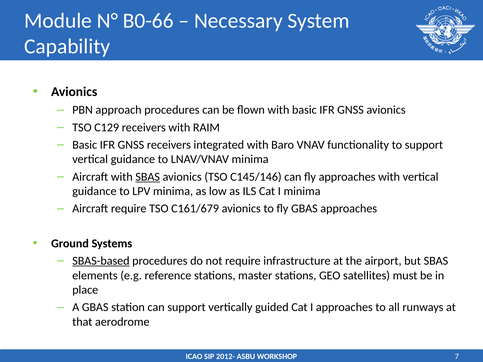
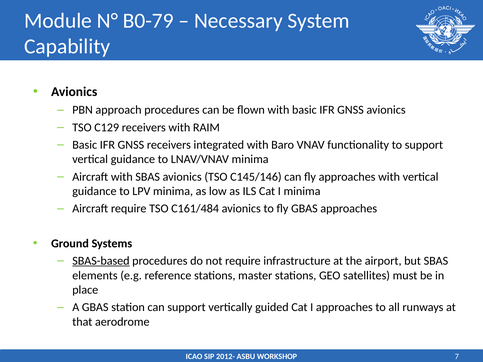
B0-66: B0-66 -> B0-79
SBAS at (148, 177) underline: present -> none
C161/679: C161/679 -> C161/484
